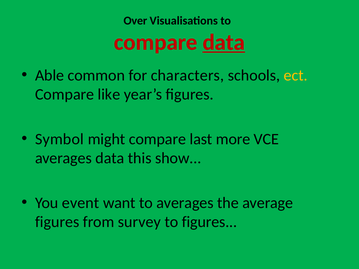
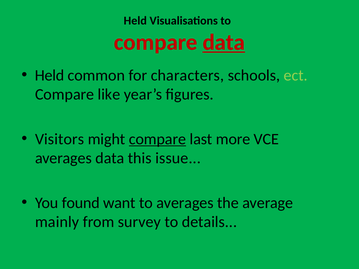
Over at (135, 21): Over -> Held
Able at (50, 75): Able -> Held
ect colour: yellow -> light green
Symbol: Symbol -> Visitors
compare at (157, 139) underline: none -> present
show: show -> issue
event: event -> found
figures at (57, 222): figures -> mainly
to figures: figures -> details
